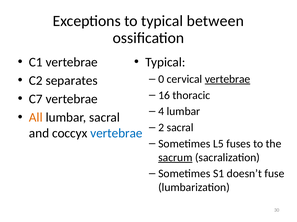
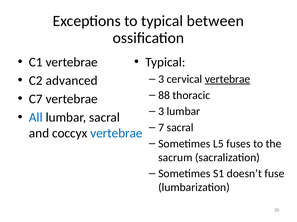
0 at (161, 79): 0 -> 3
separates: separates -> advanced
16: 16 -> 88
4 at (161, 112): 4 -> 3
All colour: orange -> blue
2: 2 -> 7
sacrum underline: present -> none
